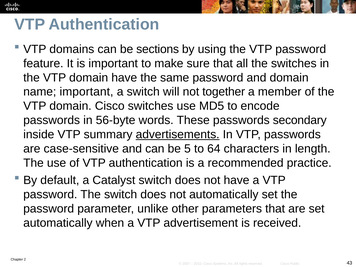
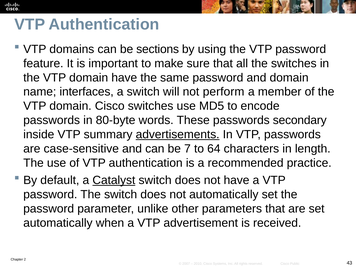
name important: important -> interfaces
together: together -> perform
56-byte: 56-byte -> 80-byte
5: 5 -> 7
Catalyst underline: none -> present
